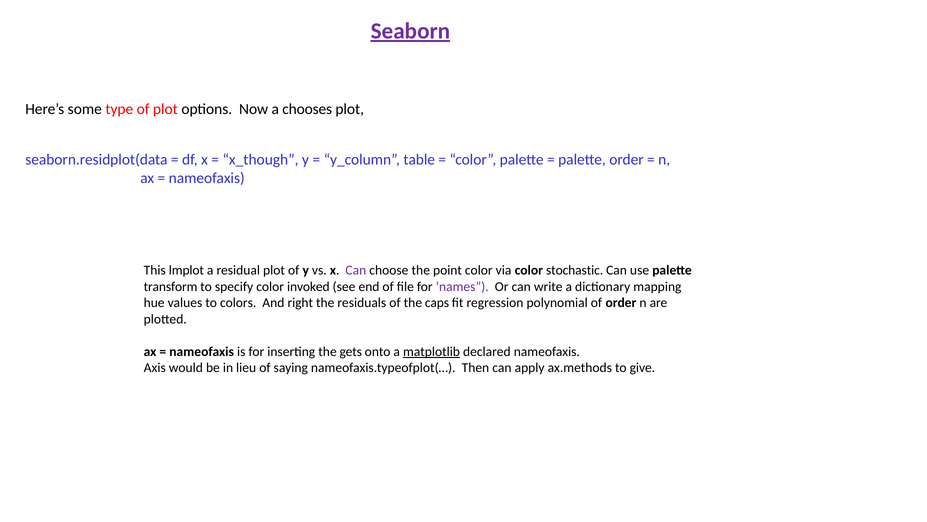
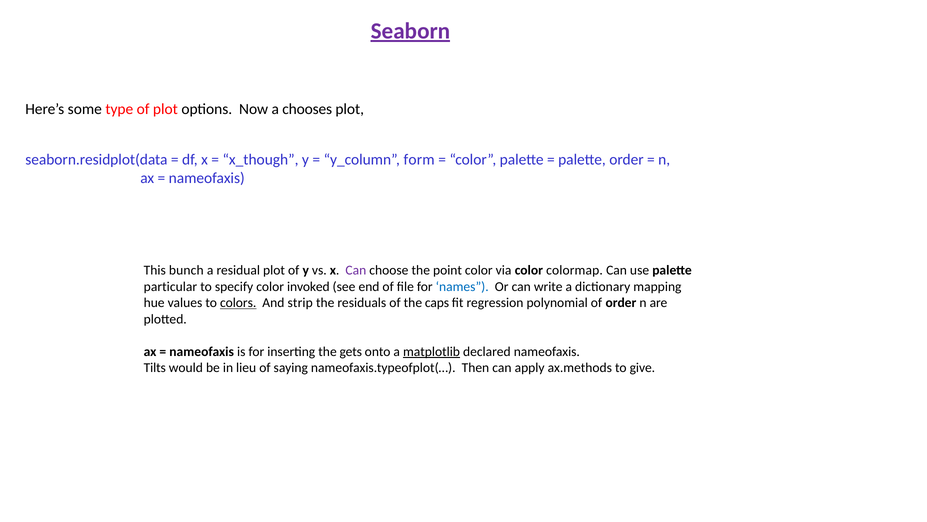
table: table -> form
lmplot: lmplot -> bunch
stochastic: stochastic -> colormap
transform: transform -> particular
names colour: purple -> blue
colors underline: none -> present
right: right -> strip
Axis: Axis -> Tilts
